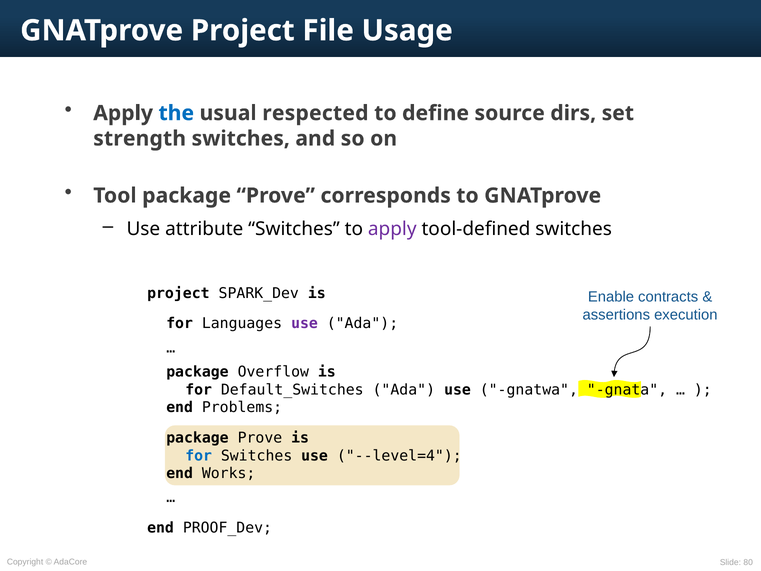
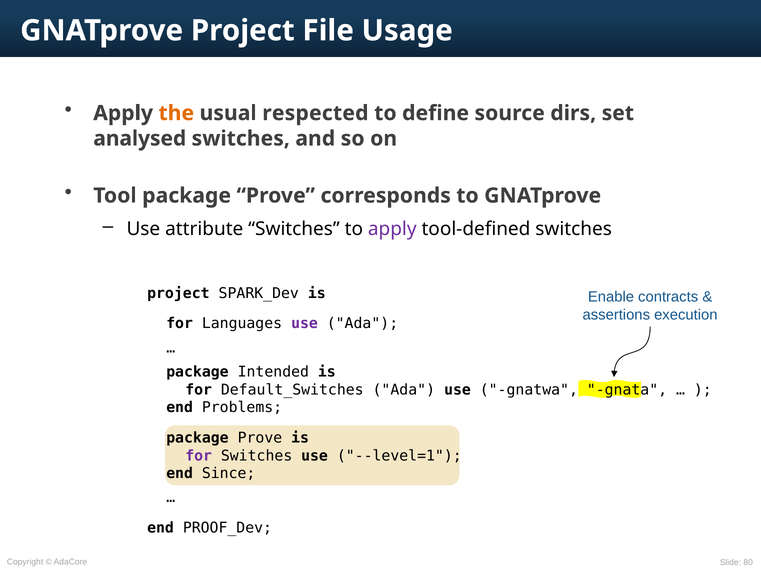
the colour: blue -> orange
strength: strength -> analysed
Overflow: Overflow -> Intended
for at (199, 455) colour: blue -> purple
--level=4: --level=4 -> --level=1
Works: Works -> Since
